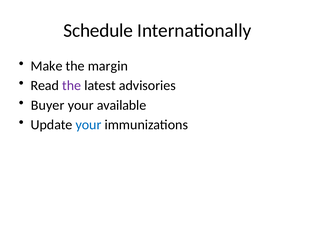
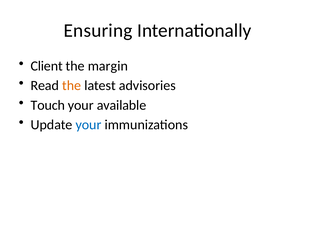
Schedule: Schedule -> Ensuring
Make: Make -> Client
the at (72, 86) colour: purple -> orange
Buyer: Buyer -> Touch
